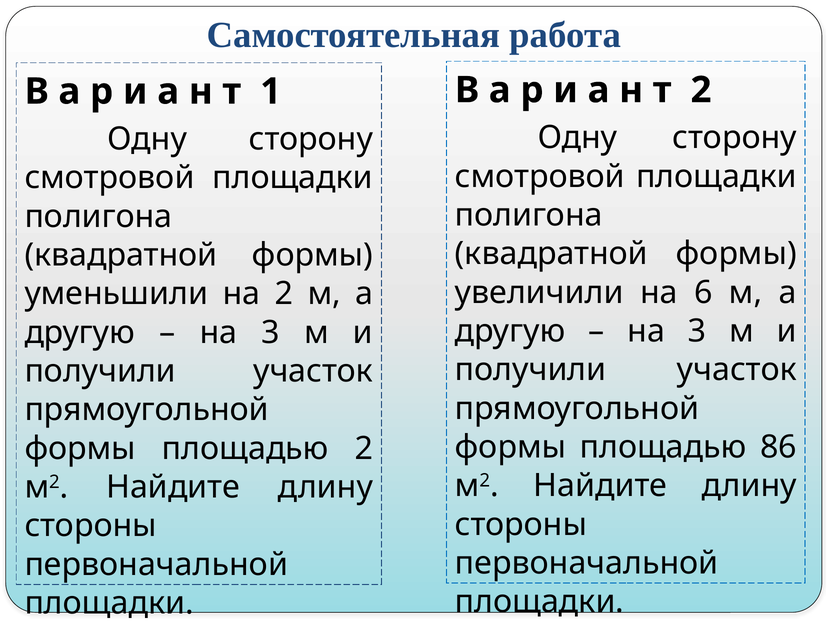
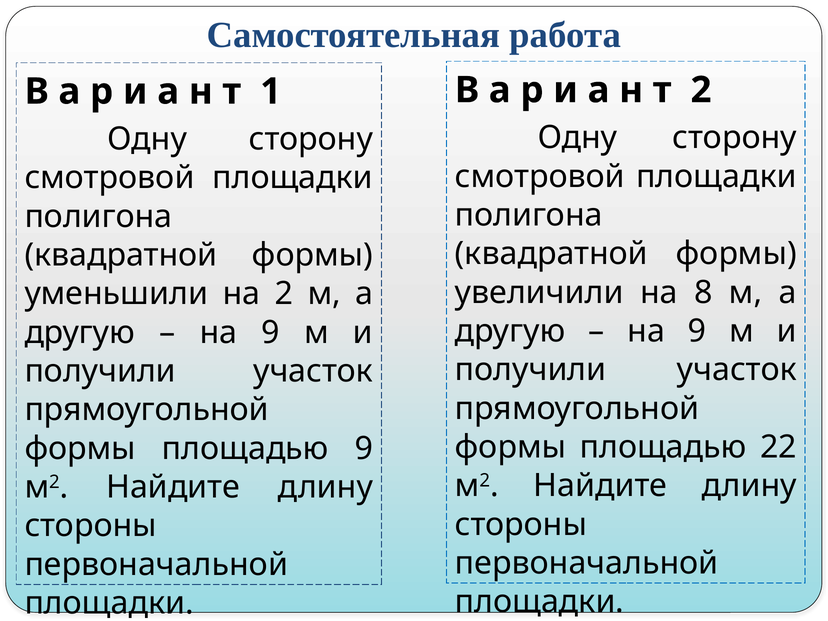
6: 6 -> 8
3 at (697, 331): 3 -> 9
3 at (271, 333): 3 -> 9
86: 86 -> 22
площадью 2: 2 -> 9
